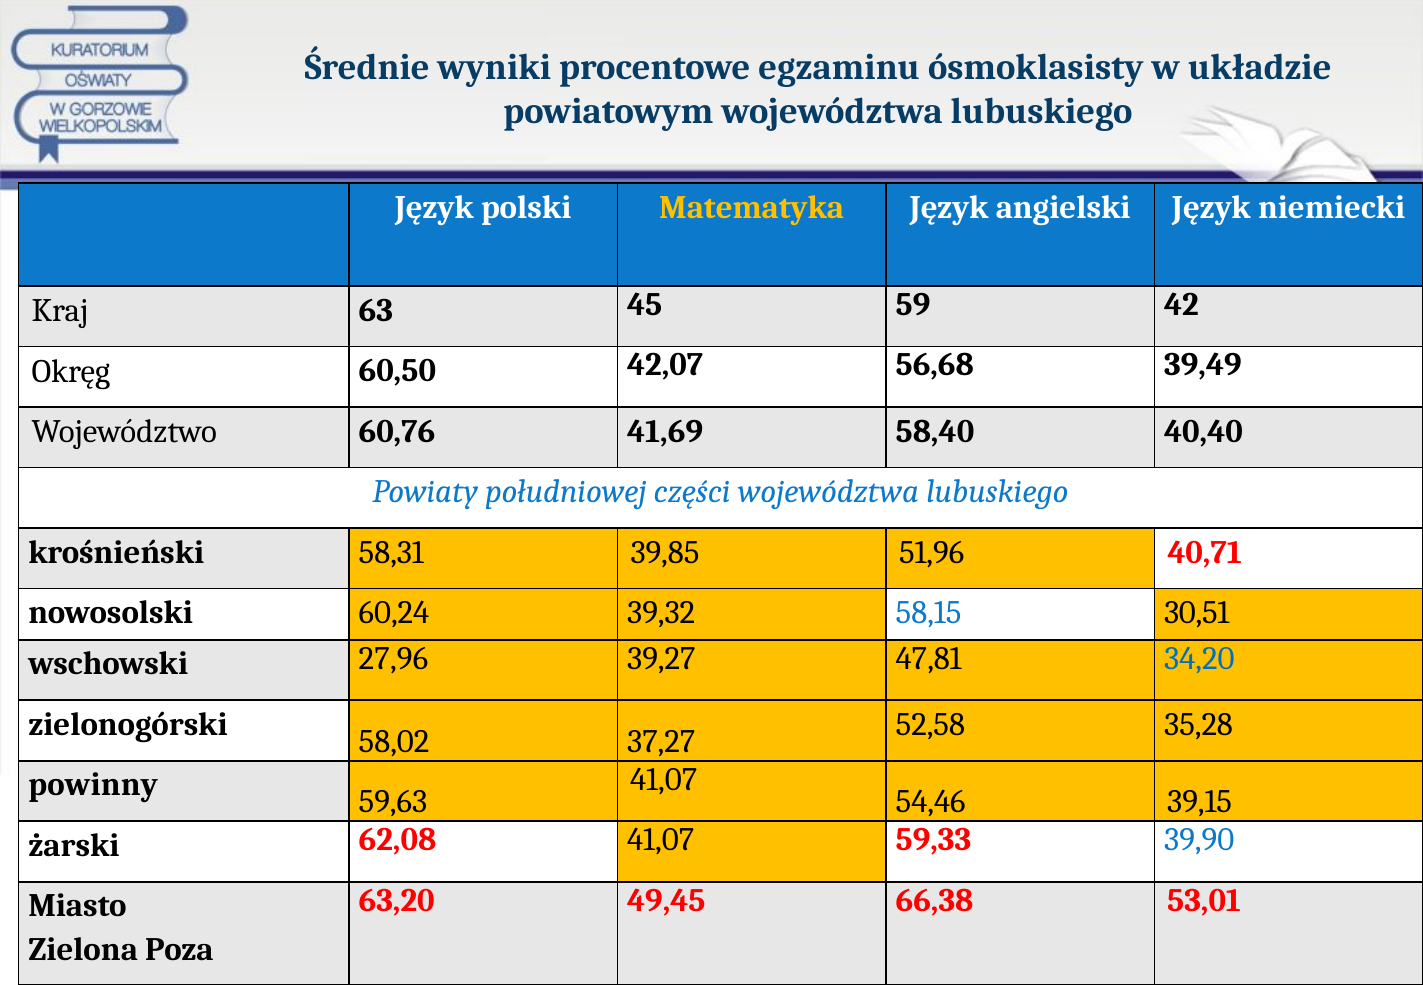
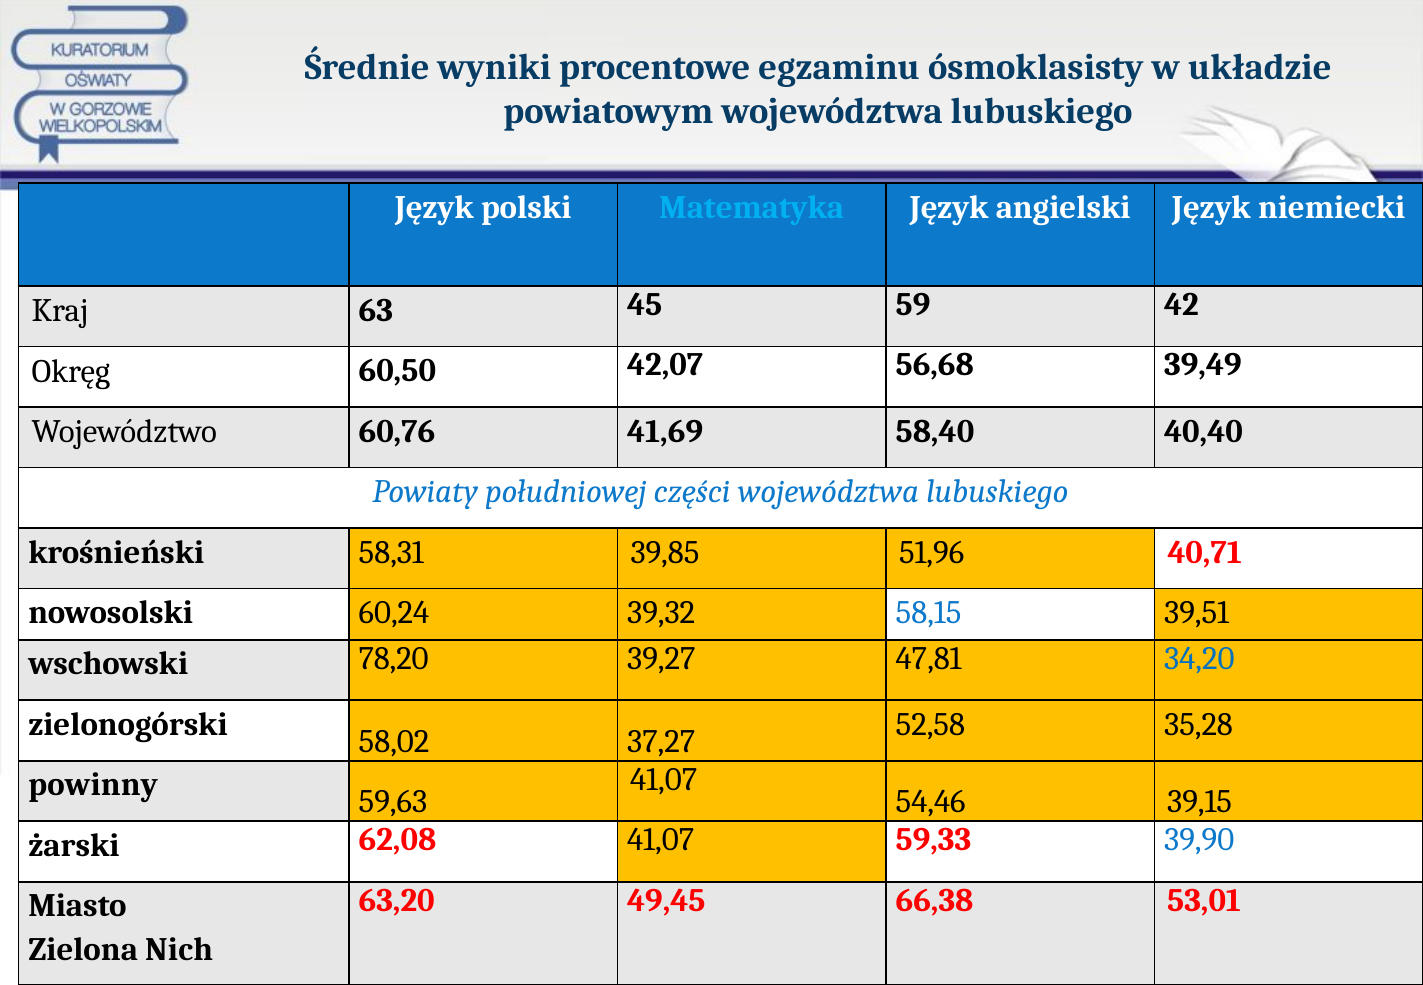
Matematyka colour: yellow -> light blue
30,51: 30,51 -> 39,51
27,96: 27,96 -> 78,20
Poza: Poza -> Nich
